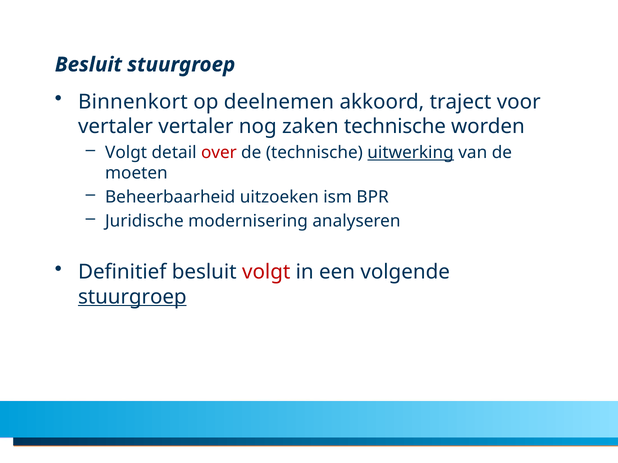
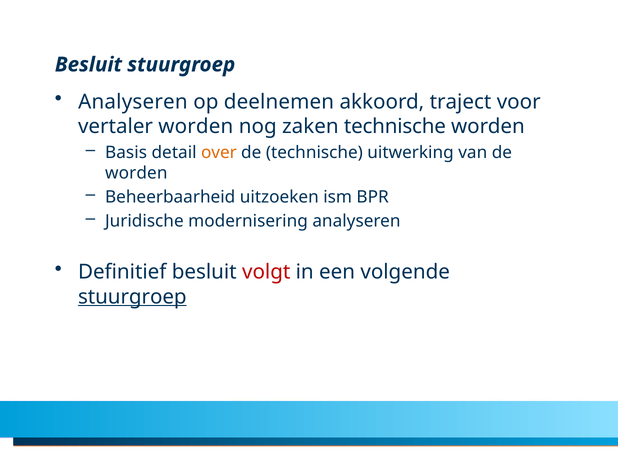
Binnenkort at (133, 102): Binnenkort -> Analyseren
vertaler vertaler: vertaler -> worden
Volgt at (126, 153): Volgt -> Basis
over colour: red -> orange
uitwerking underline: present -> none
moeten at (136, 173): moeten -> worden
